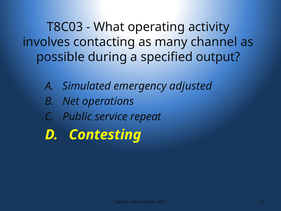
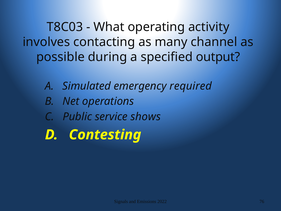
adjusted: adjusted -> required
repeat: repeat -> shows
